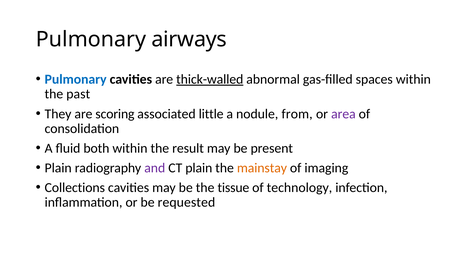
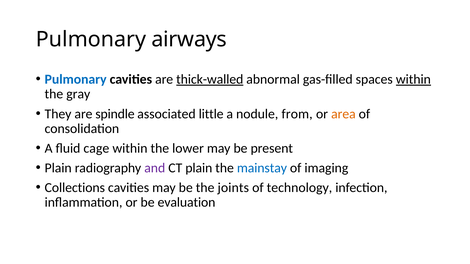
within at (413, 79) underline: none -> present
past: past -> gray
scoring: scoring -> spindle
area colour: purple -> orange
both: both -> cage
result: result -> lower
mainstay colour: orange -> blue
tissue: tissue -> joints
requested: requested -> evaluation
